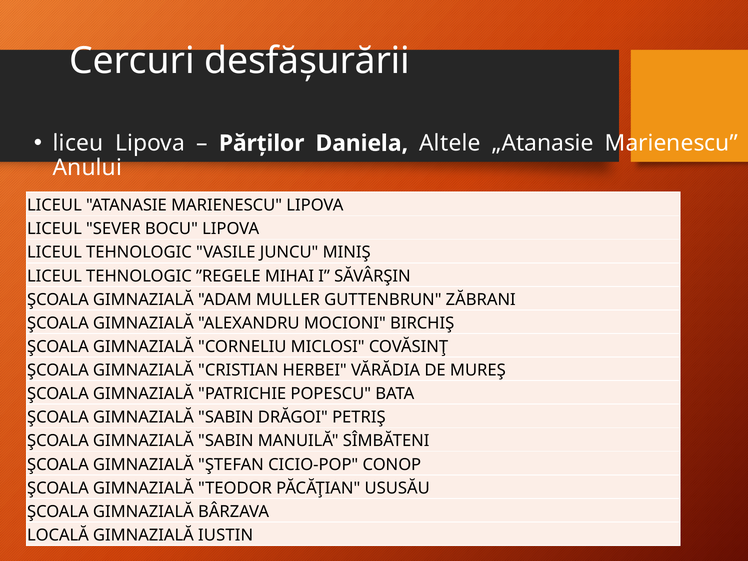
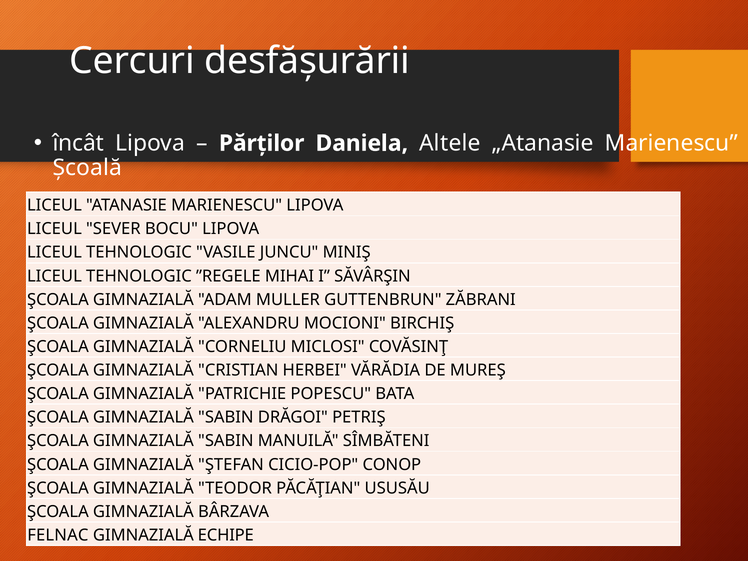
liceu: liceu -> încât
Anului: Anului -> Școală
LOCALĂ: LOCALĂ -> FELNAC
IUSTIN: IUSTIN -> ECHIPE
